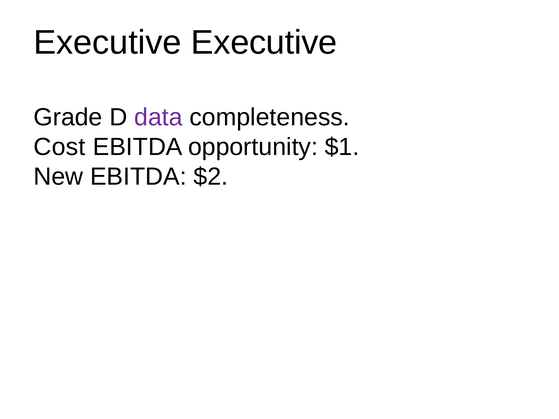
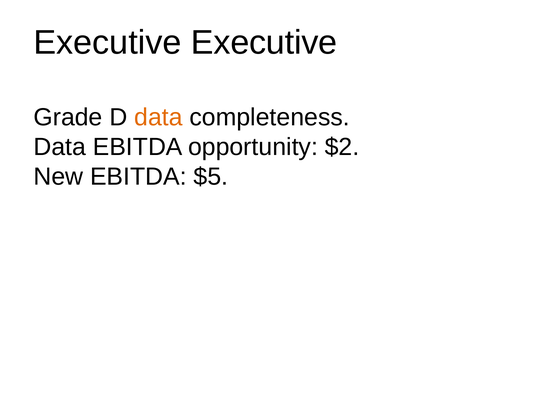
data at (158, 117) colour: purple -> orange
Cost at (60, 147): Cost -> Data
$1: $1 -> $2
$2: $2 -> $5
